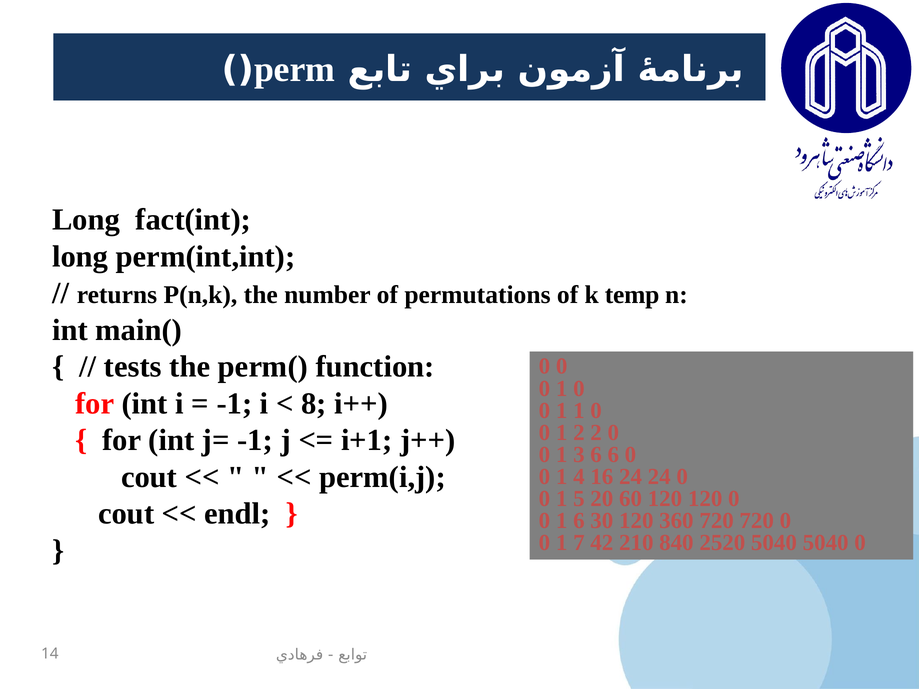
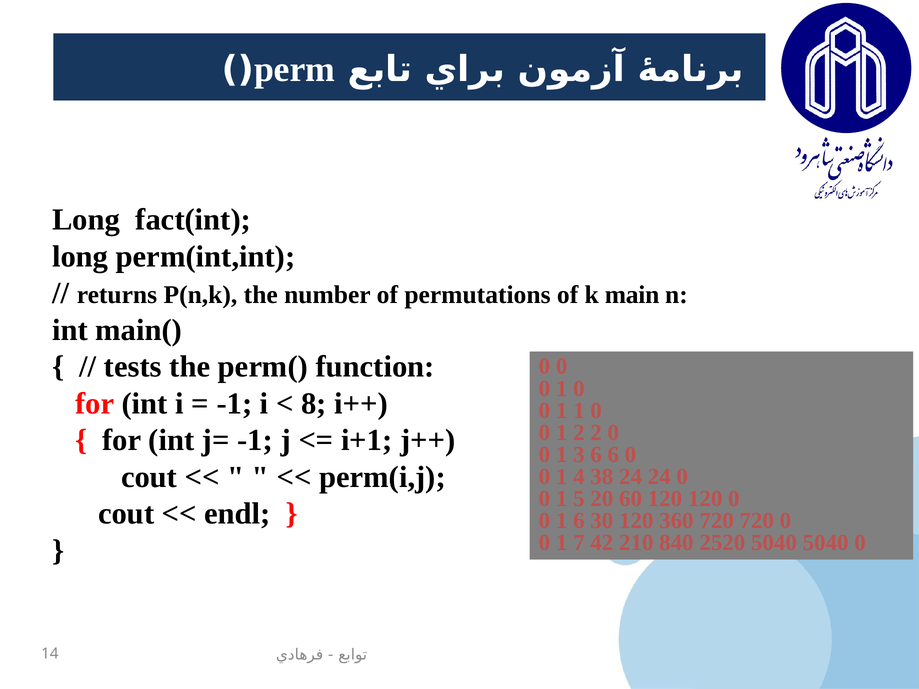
temp: temp -> main
16: 16 -> 38
